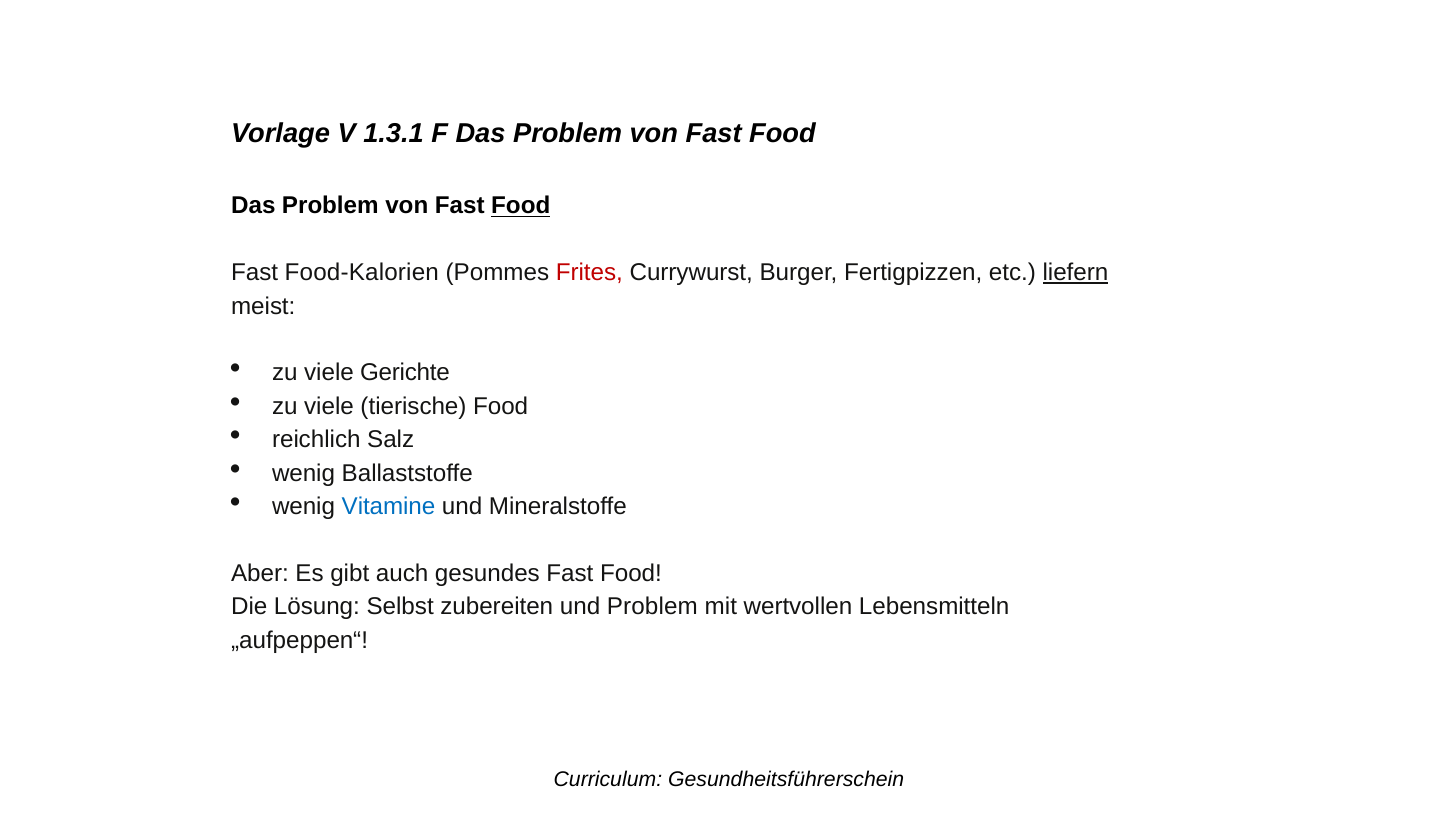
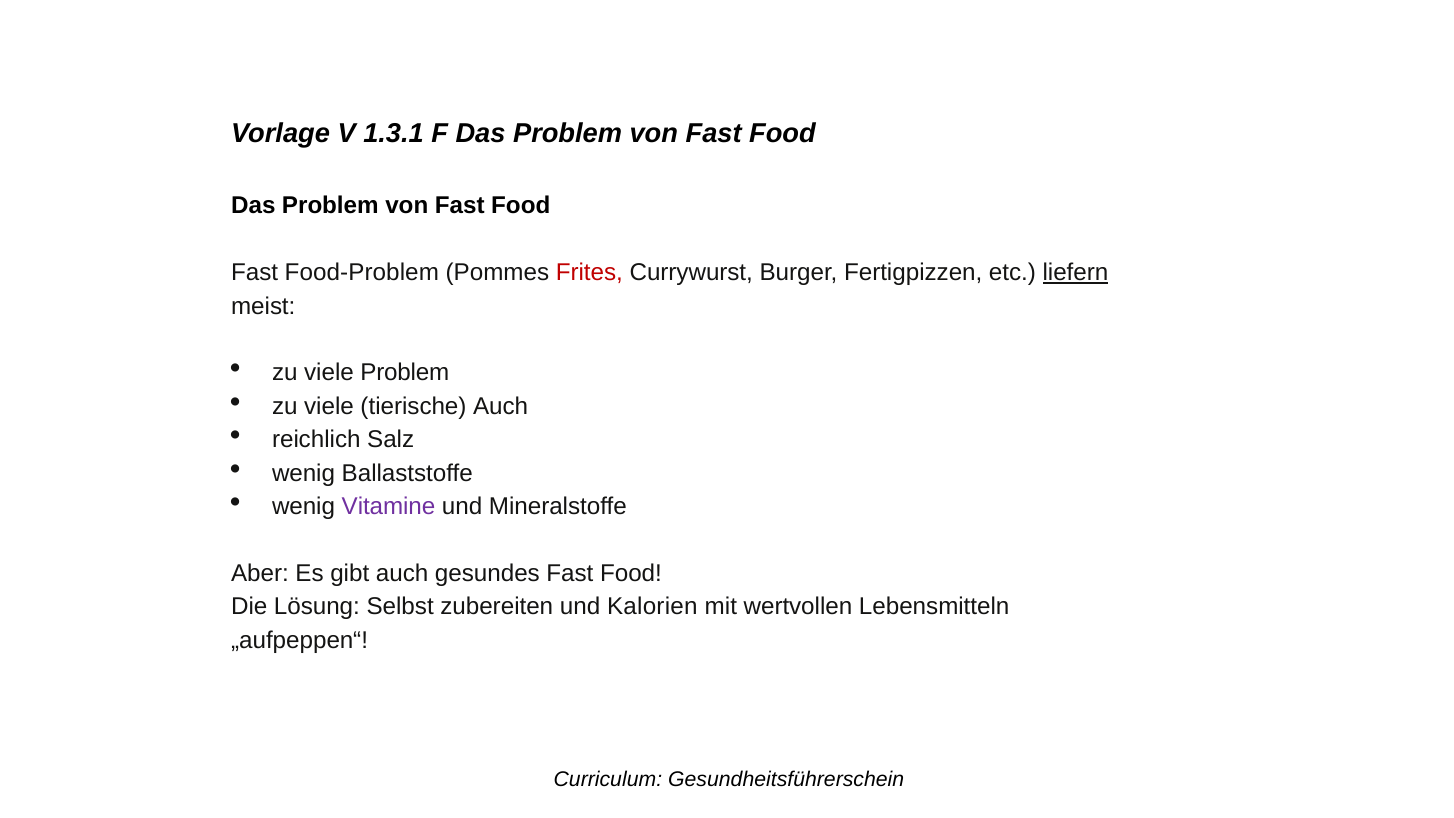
Food at (521, 206) underline: present -> none
Food-Kalorien: Food-Kalorien -> Food-Problem
viele Gerichte: Gerichte -> Problem
tierische Food: Food -> Auch
Vitamine colour: blue -> purple
und Problem: Problem -> Kalorien
